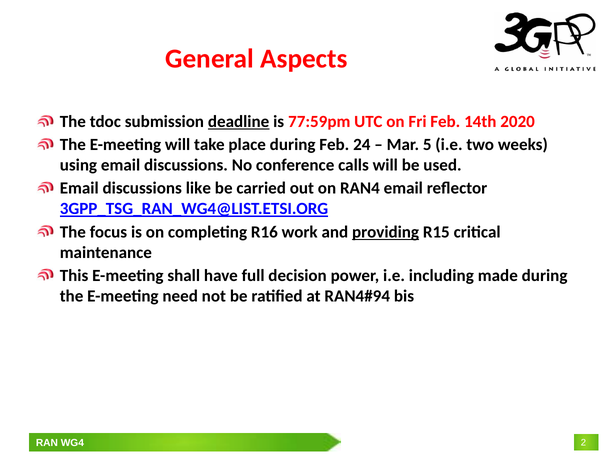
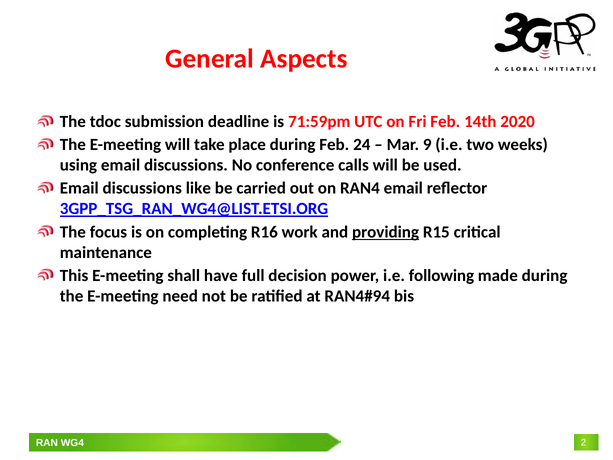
deadline underline: present -> none
77:59pm: 77:59pm -> 71:59pm
5: 5 -> 9
including: including -> following
